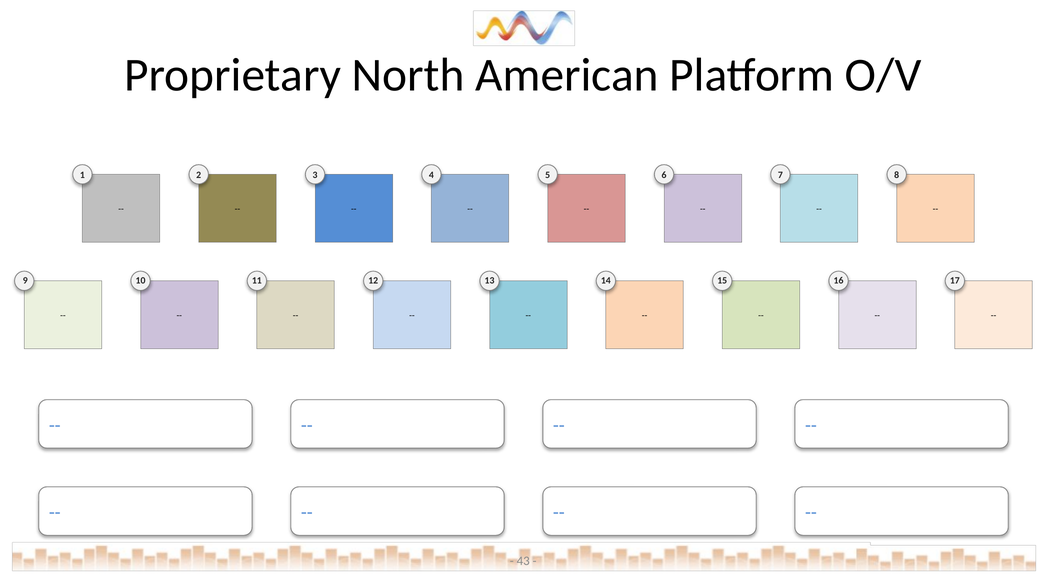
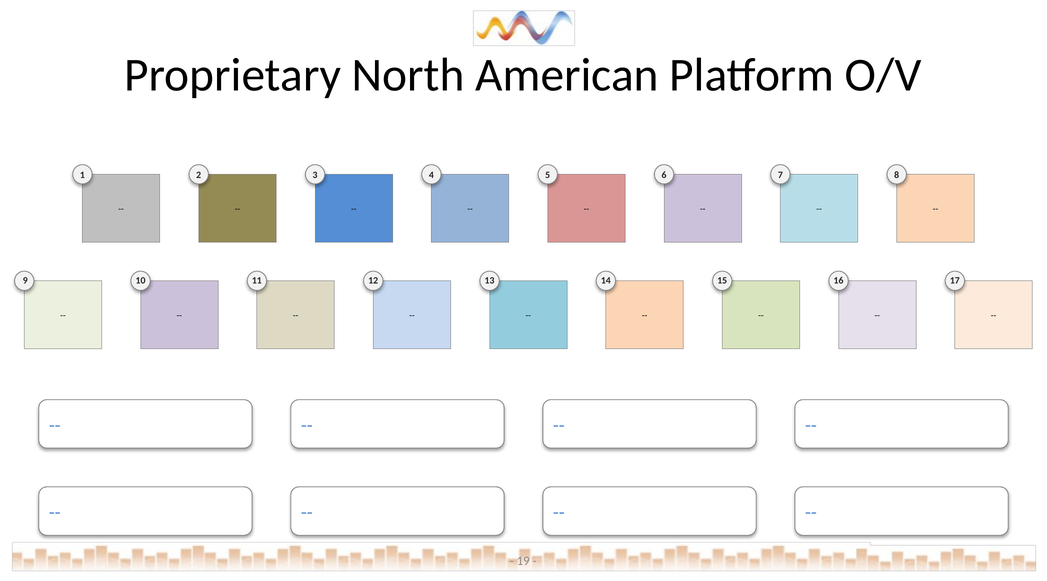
43: 43 -> 19
